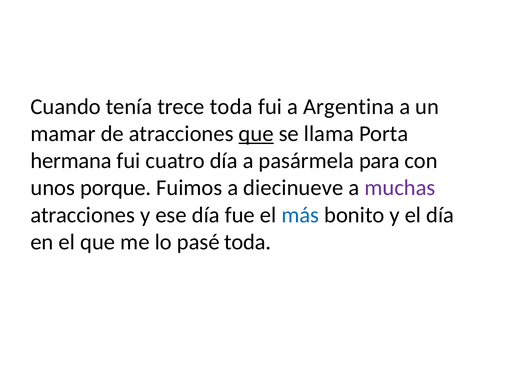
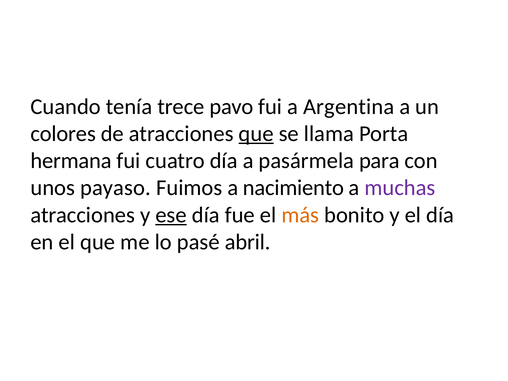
trece toda: toda -> pavo
mamar: mamar -> colores
porque: porque -> payaso
diecinueve: diecinueve -> nacimiento
ese underline: none -> present
más colour: blue -> orange
pasé toda: toda -> abril
